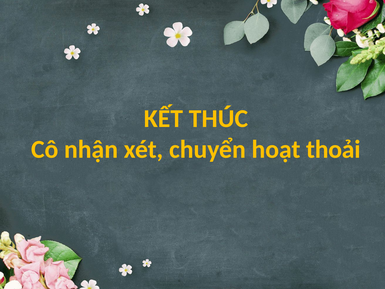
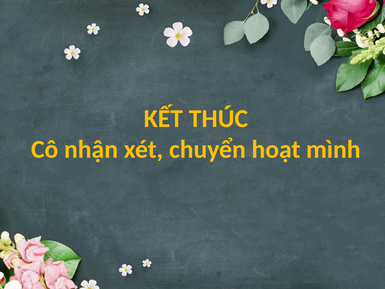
thoải: thoải -> mình
